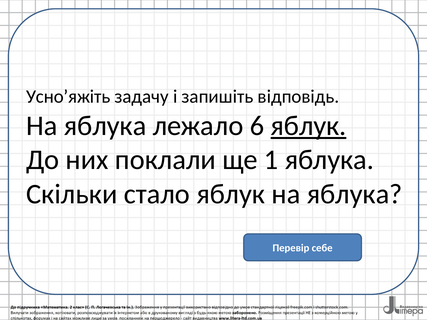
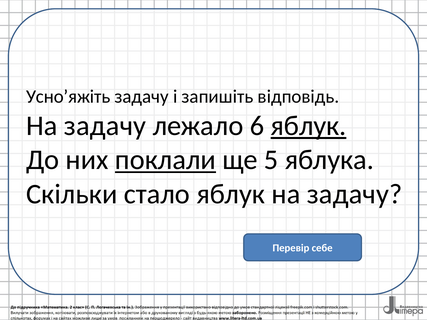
яблука at (105, 126): яблука -> задачу
поклали underline: none -> present
1: 1 -> 5
яблук на яблука: яблука -> задачу
